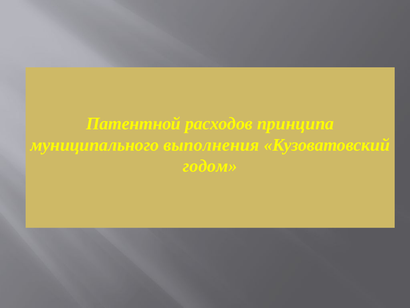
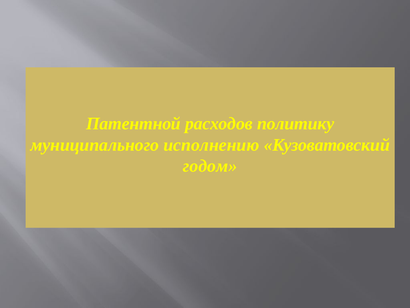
принципа: принципа -> политику
выполнения: выполнения -> исполнению
